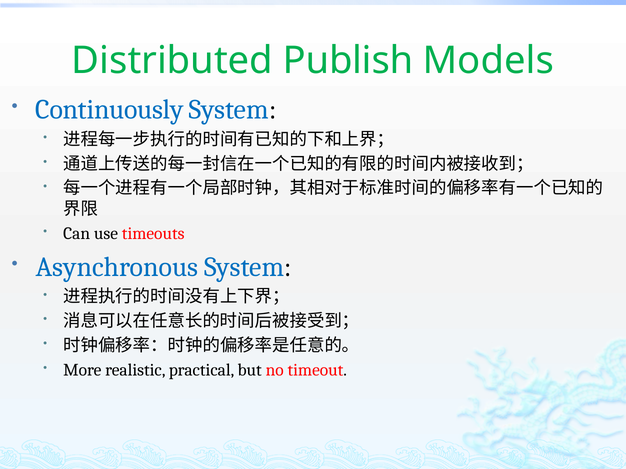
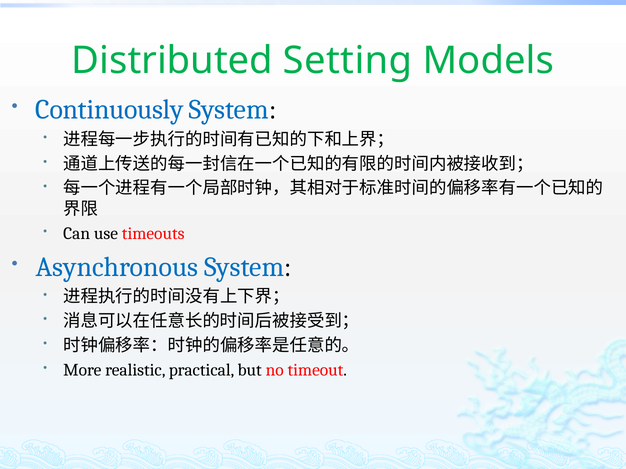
Publish: Publish -> Setting
